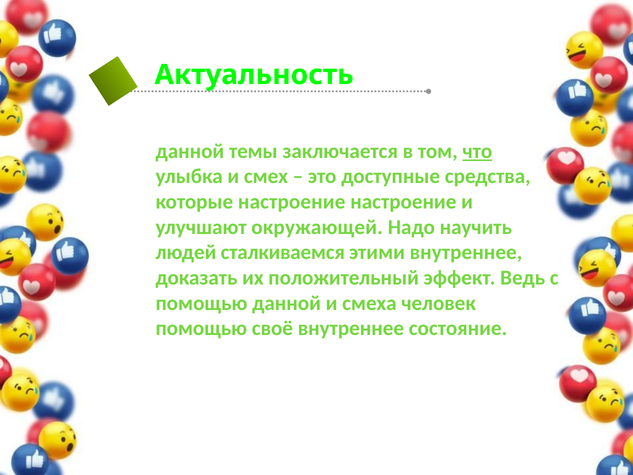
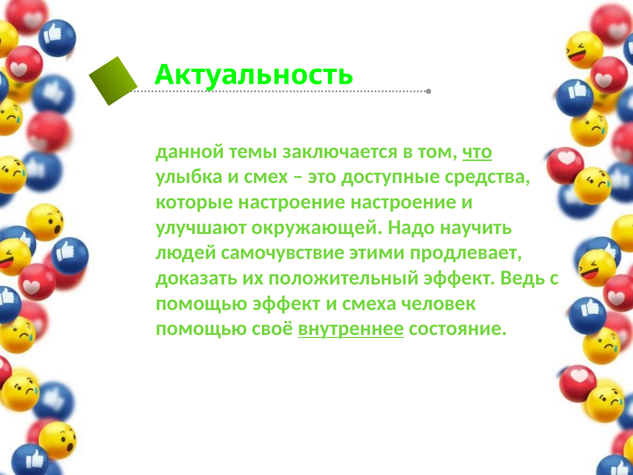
сталкиваемся: сталкиваемся -> самочувствие
этими внутреннее: внутреннее -> продлевает
помощью данной: данной -> эффект
внутреннее at (351, 328) underline: none -> present
